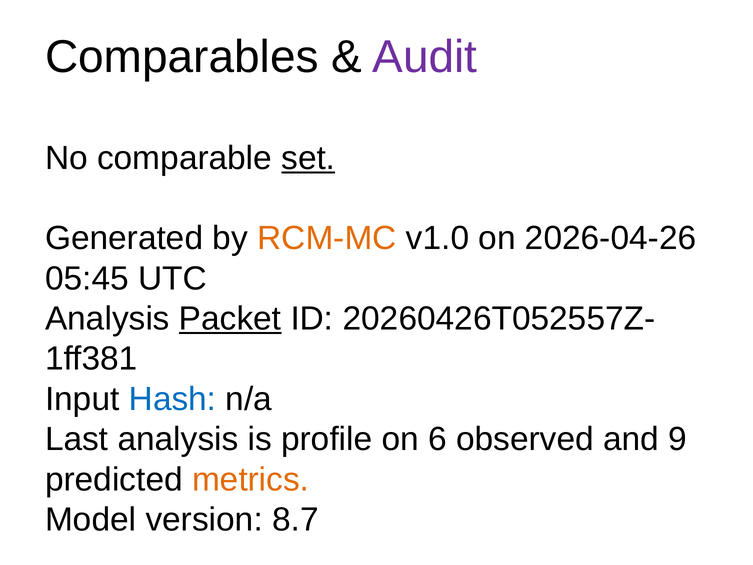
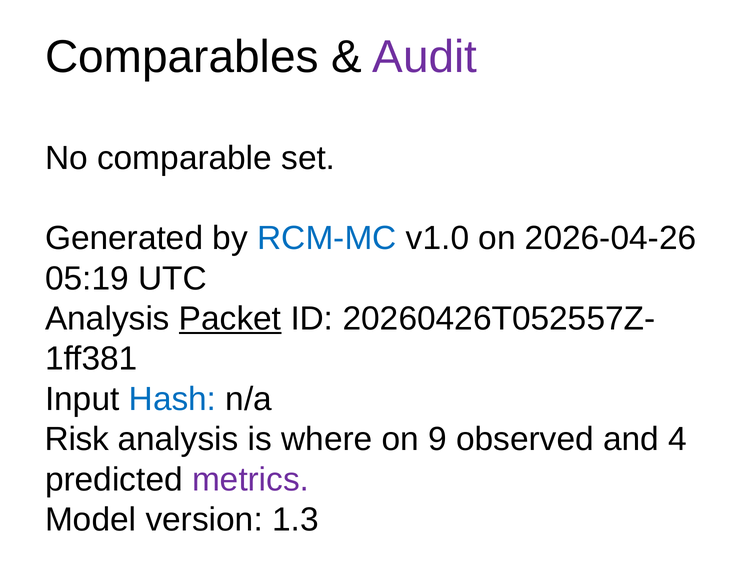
set underline: present -> none
RCM-MC colour: orange -> blue
05:45: 05:45 -> 05:19
Last: Last -> Risk
profile: profile -> where
6: 6 -> 9
9: 9 -> 4
metrics colour: orange -> purple
8.7: 8.7 -> 1.3
